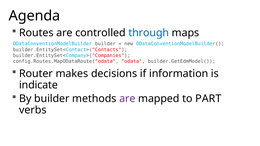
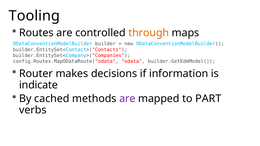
Agenda: Agenda -> Tooling
through colour: blue -> orange
By builder: builder -> cached
